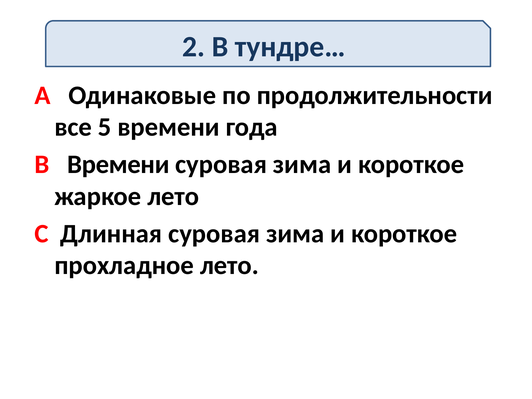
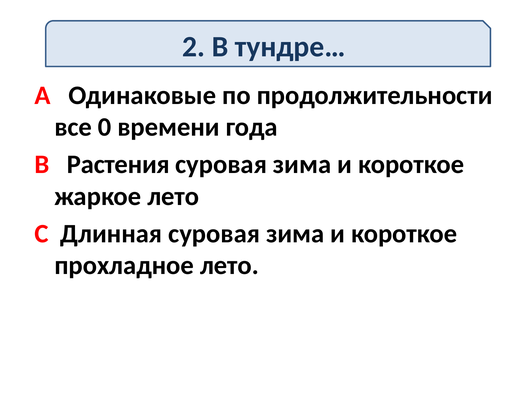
5: 5 -> 0
B Времени: Времени -> Растения
